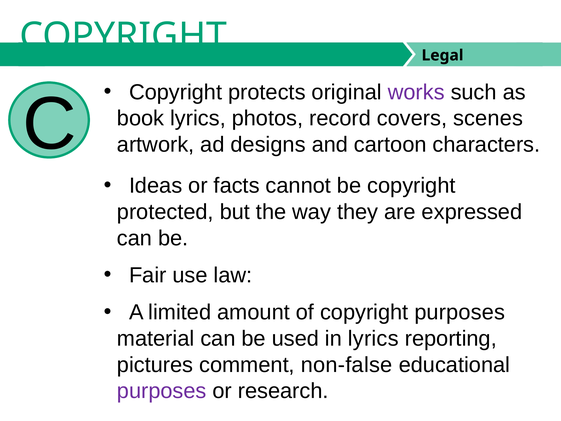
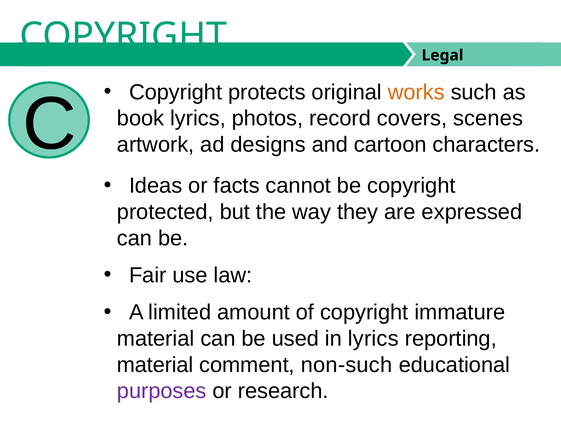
works colour: purple -> orange
copyright purposes: purposes -> immature
pictures at (155, 365): pictures -> material
non-false: non-false -> non-such
